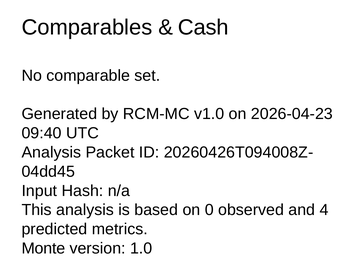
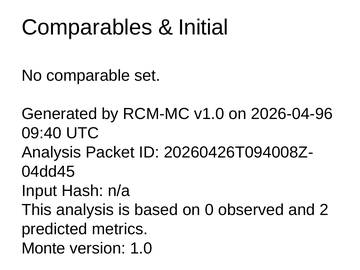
Cash: Cash -> Initial
2026-04-23: 2026-04-23 -> 2026-04-96
4: 4 -> 2
